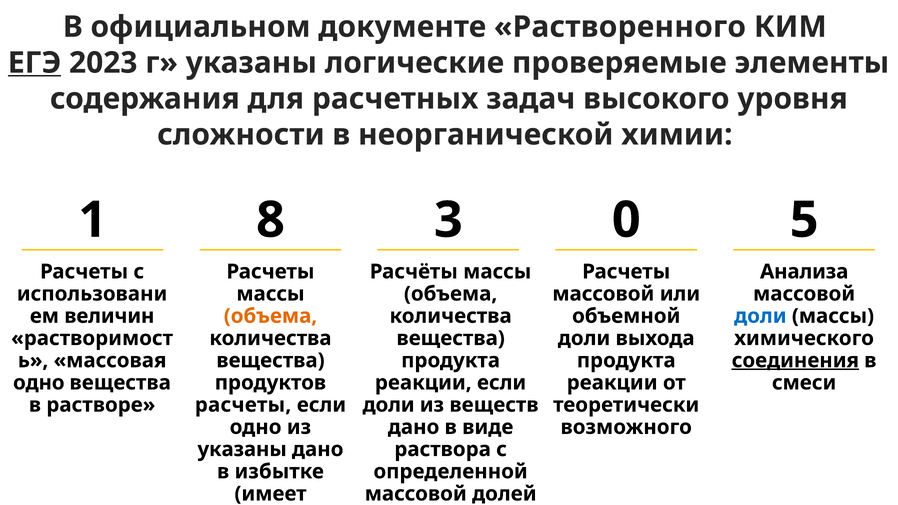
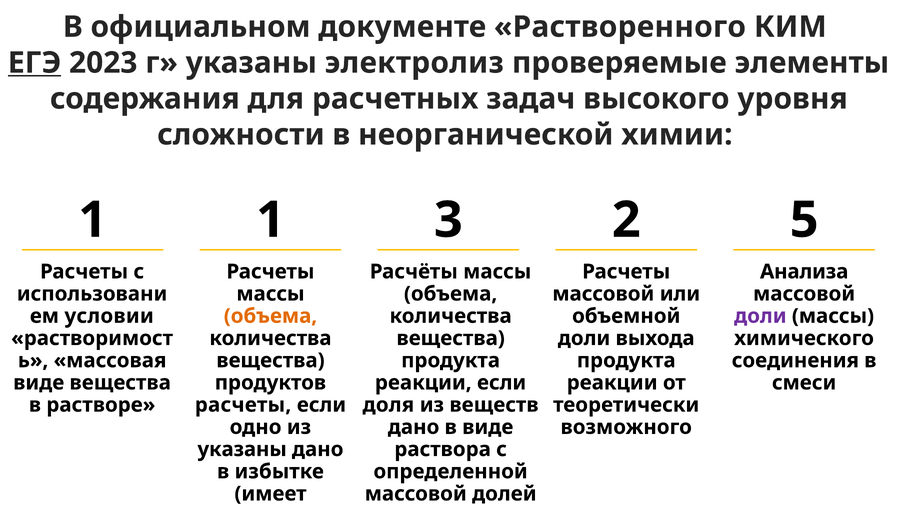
логические: логические -> электролиз
1 8: 8 -> 1
0: 0 -> 2
величин: величин -> условии
доли at (760, 316) colour: blue -> purple
соединения underline: present -> none
одно at (39, 383): одно -> виде
доли at (389, 405): доли -> доля
